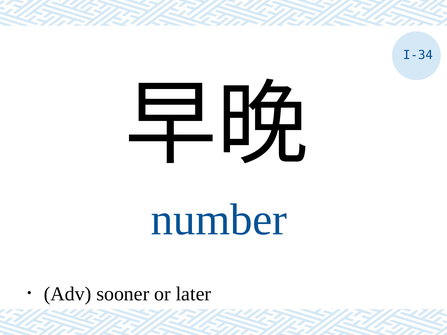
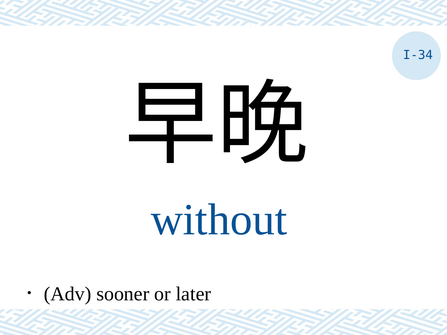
number: number -> without
